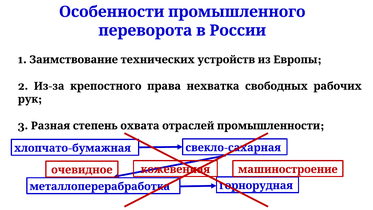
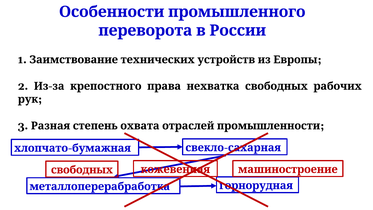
очевидное at (82, 170): очевидное -> свободных
